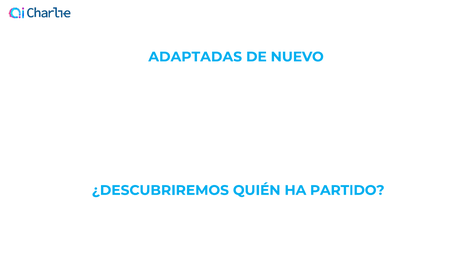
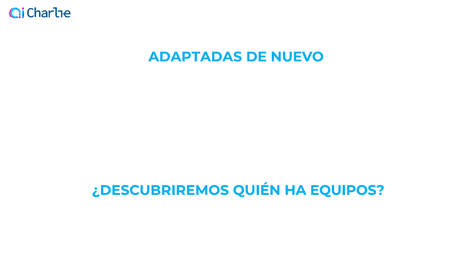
PARTIDO: PARTIDO -> EQUIPOS
